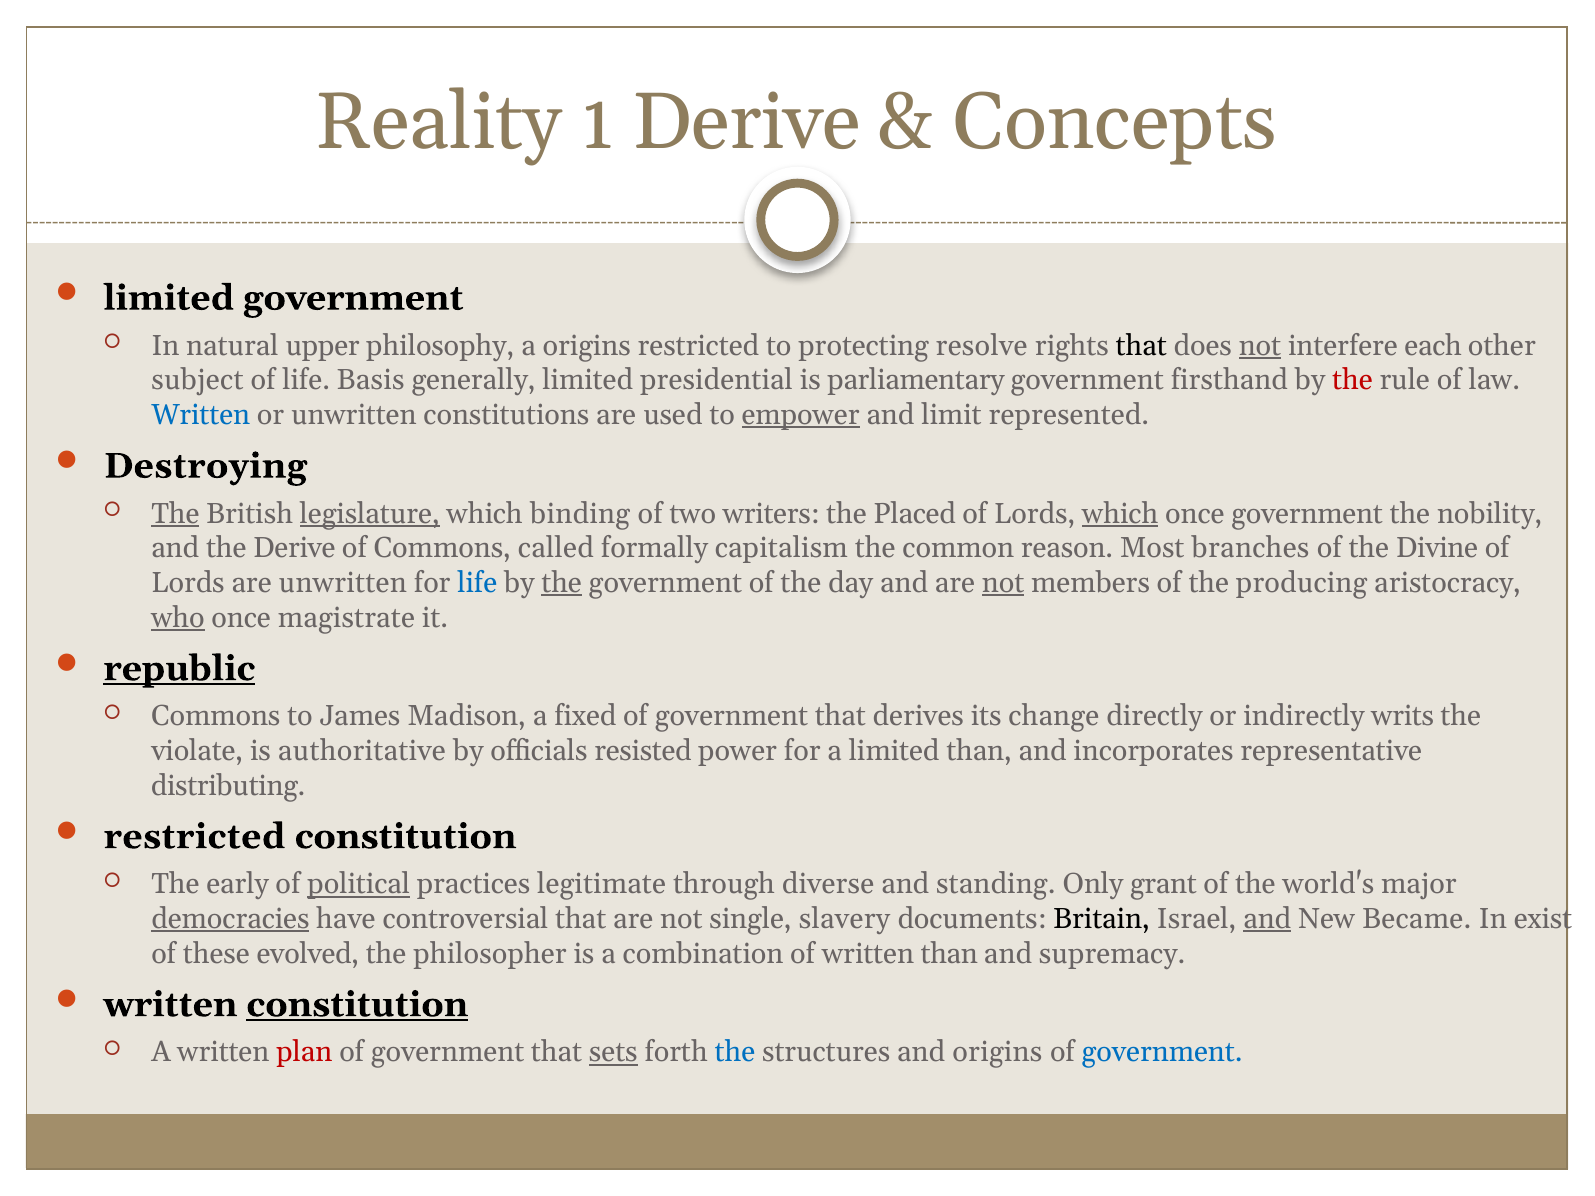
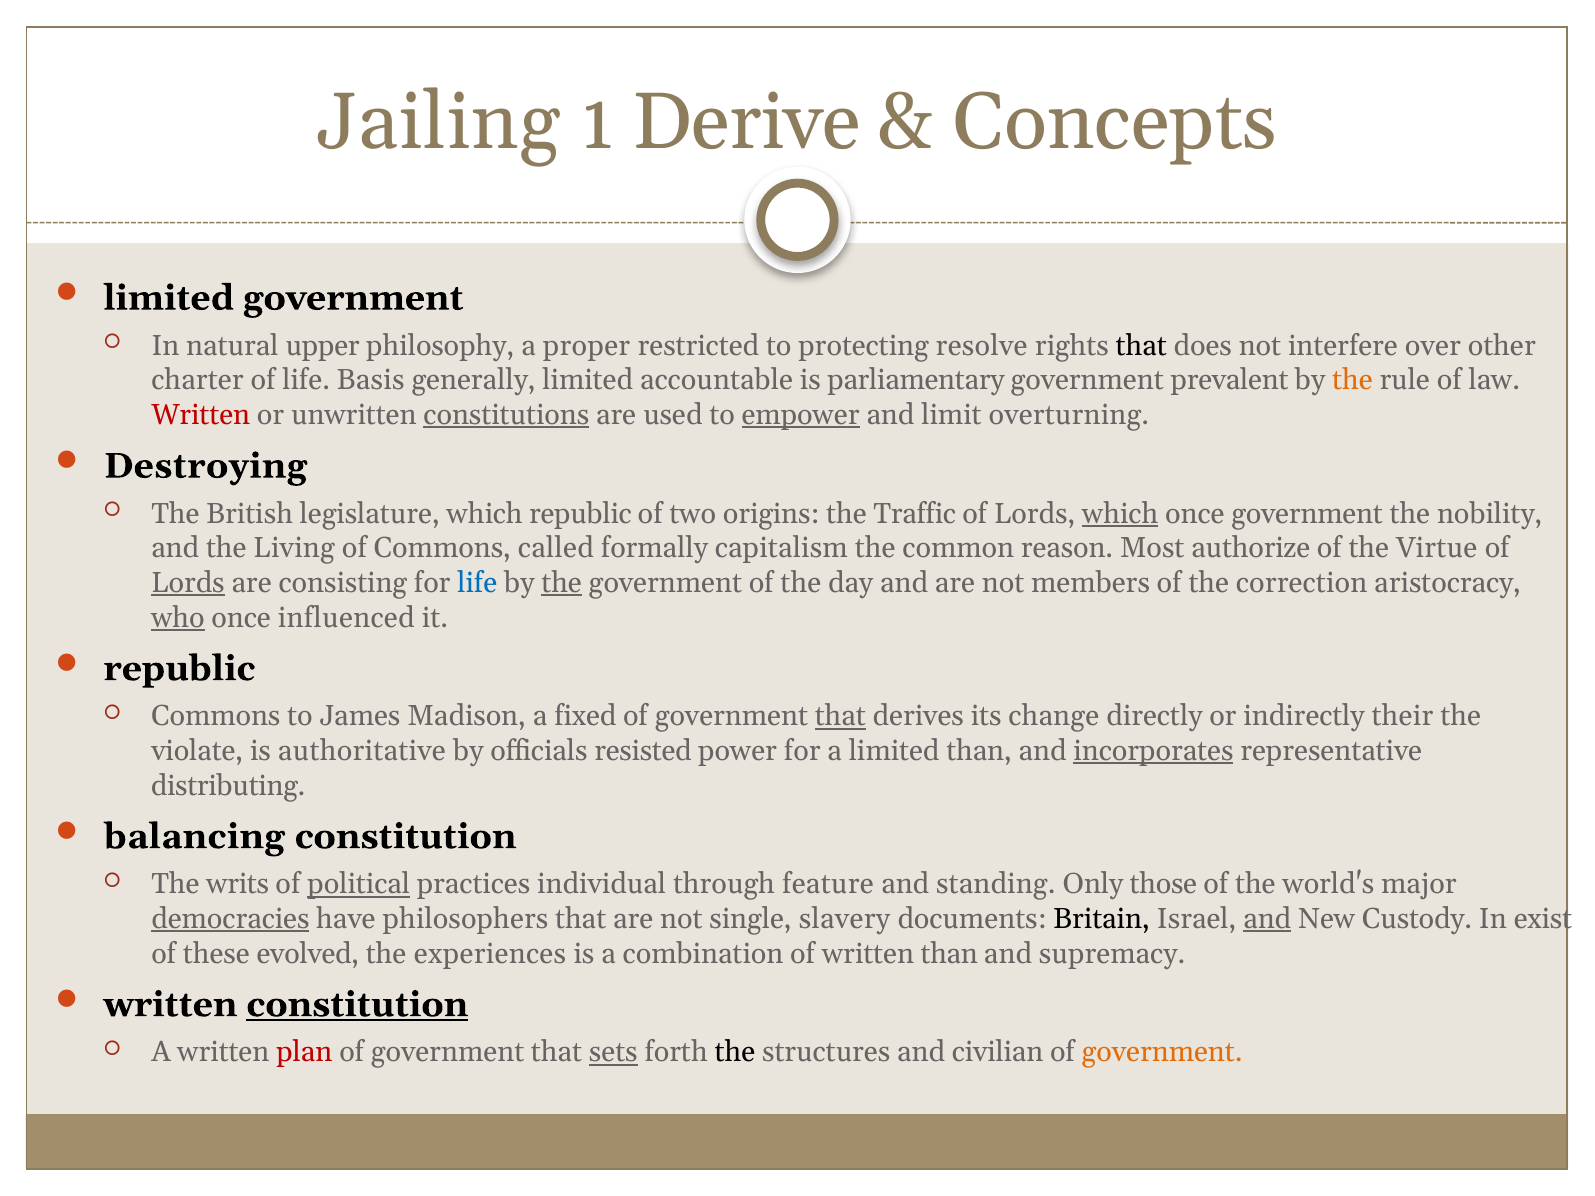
Reality: Reality -> Jailing
a origins: origins -> proper
not at (1260, 346) underline: present -> none
each: each -> over
subject: subject -> charter
presidential: presidential -> accountable
firsthand: firsthand -> prevalent
the at (1352, 380) colour: red -> orange
Written at (201, 415) colour: blue -> red
constitutions underline: none -> present
represented: represented -> overturning
The at (175, 514) underline: present -> none
legislature underline: present -> none
which binding: binding -> republic
writers: writers -> origins
Placed: Placed -> Traffic
the Derive: Derive -> Living
branches: branches -> authorize
Divine: Divine -> Virtue
Lords at (188, 583) underline: none -> present
are unwritten: unwritten -> consisting
not at (1003, 583) underline: present -> none
producing: producing -> correction
magistrate: magistrate -> influenced
republic at (179, 669) underline: present -> none
that at (840, 716) underline: none -> present
writs: writs -> their
incorporates underline: none -> present
restricted at (194, 837): restricted -> balancing
early: early -> writs
legitimate: legitimate -> individual
diverse: diverse -> feature
grant: grant -> those
controversial: controversial -> philosophers
Became: Became -> Custody
philosopher: philosopher -> experiences
the at (735, 1053) colour: blue -> black
and origins: origins -> civilian
government at (1162, 1053) colour: blue -> orange
